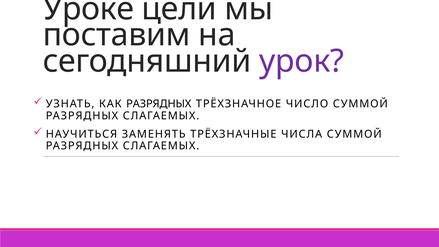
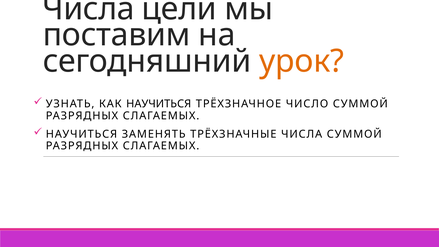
Уроке at (88, 9): Уроке -> Числа
урок colour: purple -> orange
КАК РАЗРЯДНЫХ: РАЗРЯДНЫХ -> НАУЧИТЬСЯ
